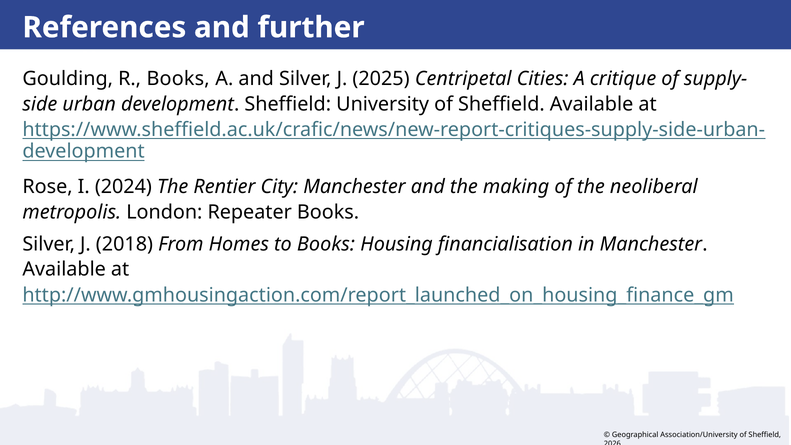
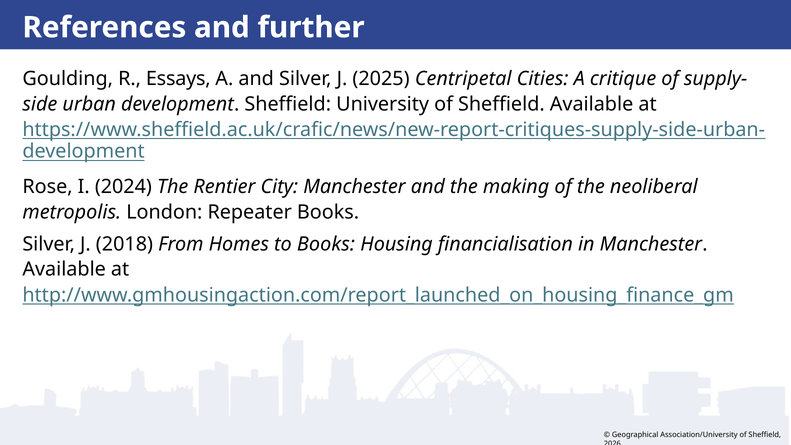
Books at (178, 79): Books -> Essays
